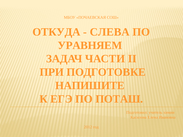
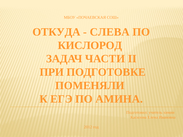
УРАВНЯЕМ: УРАВНЯЕМ -> КИСЛОРОД
НАПИШИТЕ: НАПИШИТЕ -> ПОМЕНЯЛИ
ПОТАШ: ПОТАШ -> АМИНА
